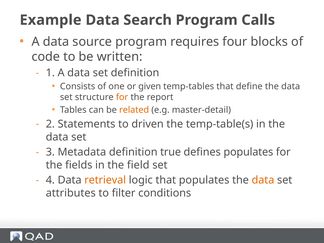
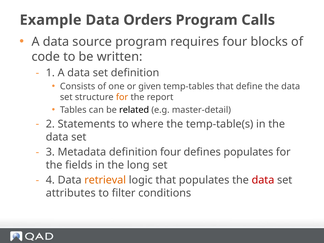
Search: Search -> Orders
related colour: orange -> black
driven: driven -> where
definition true: true -> four
field: field -> long
data at (263, 180) colour: orange -> red
